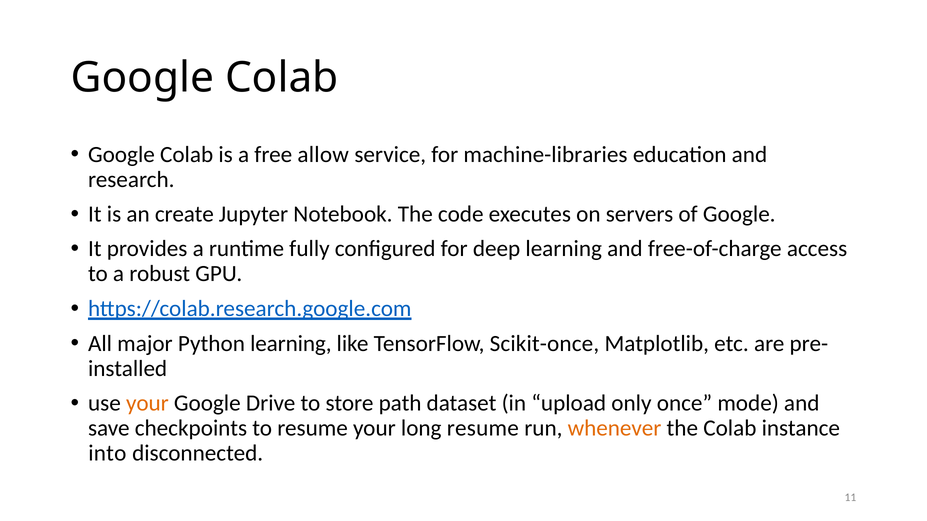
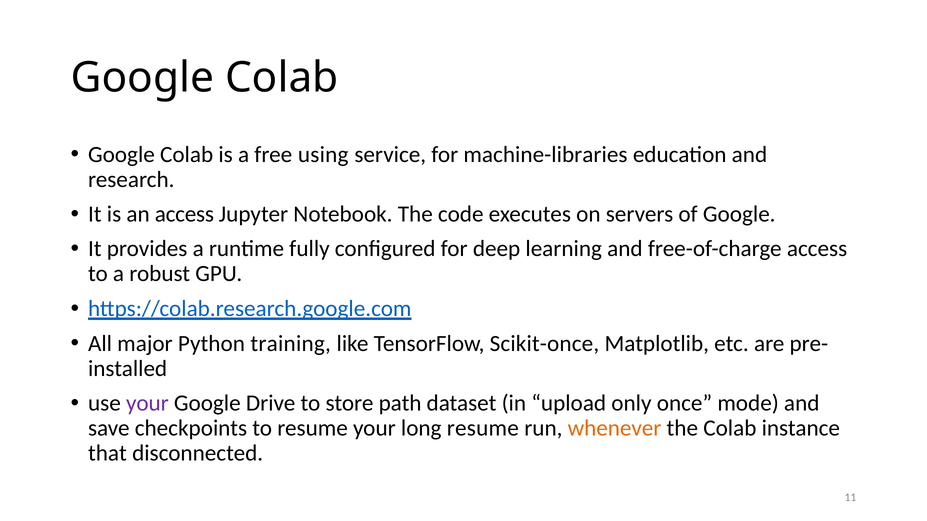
allow: allow -> using
an create: create -> access
Python learning: learning -> training
your at (147, 404) colour: orange -> purple
into: into -> that
